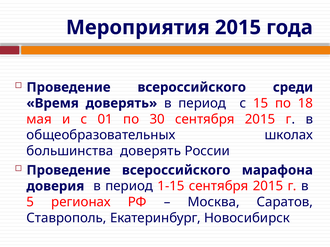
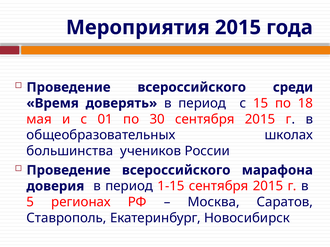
большинства доверять: доверять -> учеников
